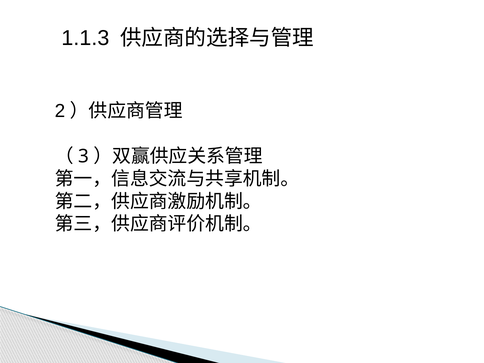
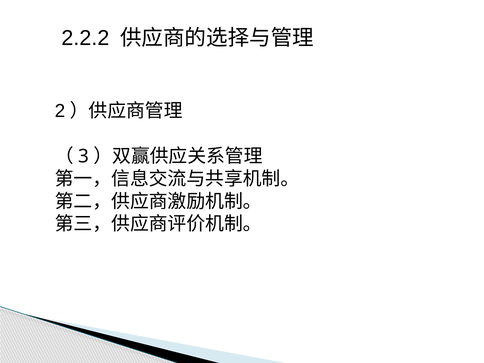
1.1.3: 1.1.3 -> 2.2.2
